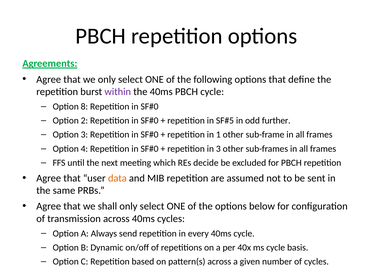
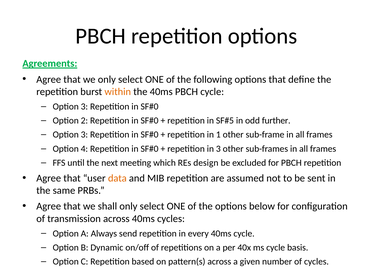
within colour: purple -> orange
8 at (84, 106): 8 -> 3
decide: decide -> design
